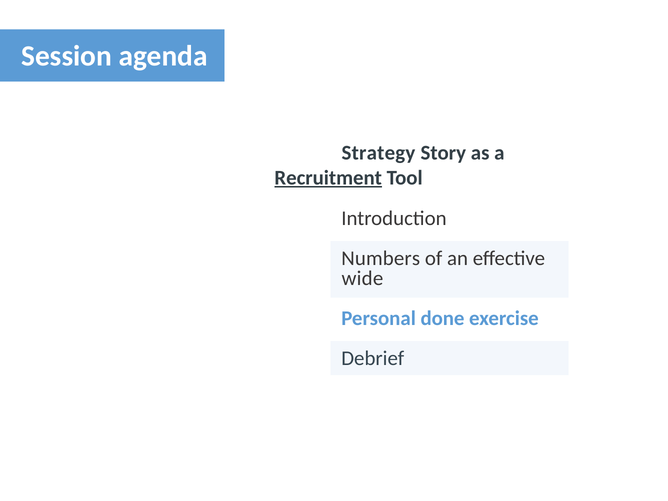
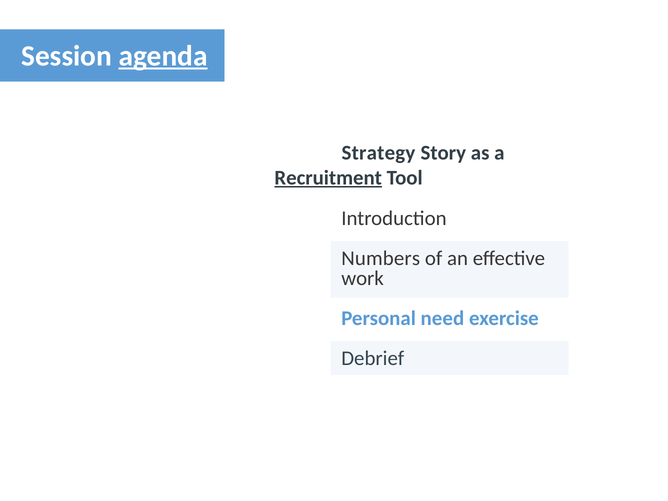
agenda underline: none -> present
wide: wide -> work
done: done -> need
